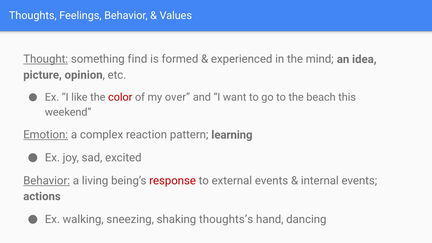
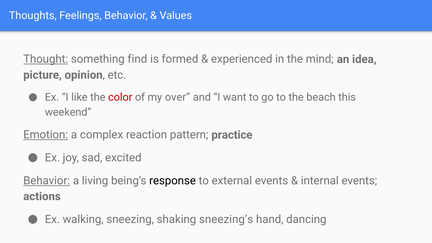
learning: learning -> practice
response colour: red -> black
thoughts’s: thoughts’s -> sneezing’s
